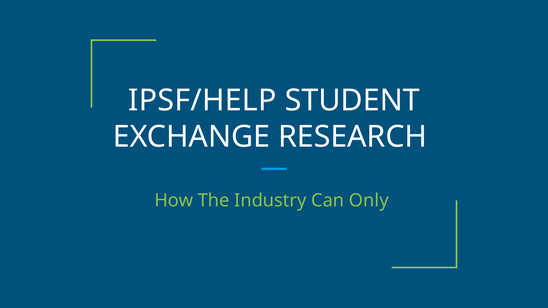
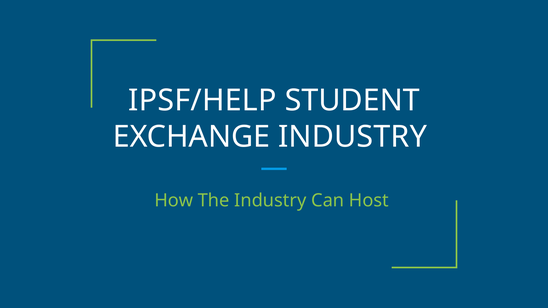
EXCHANGE RESEARCH: RESEARCH -> INDUSTRY
Only: Only -> Host
